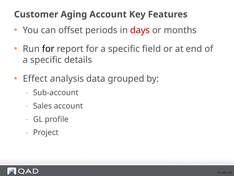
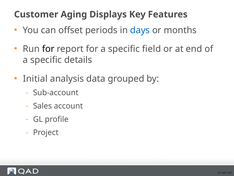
Aging Account: Account -> Displays
days colour: red -> blue
Effect: Effect -> Initial
